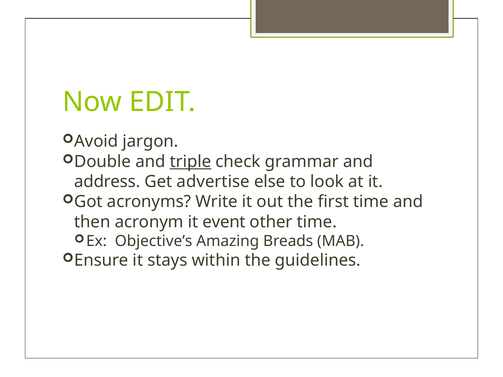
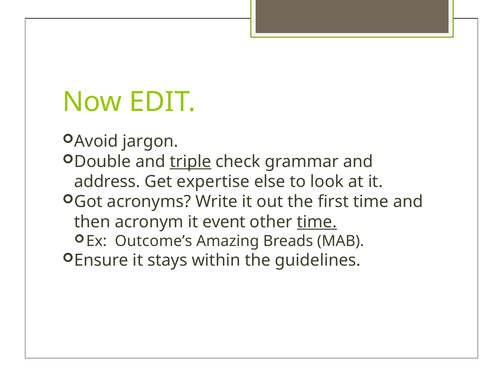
advertise: advertise -> expertise
time at (317, 222) underline: none -> present
Objective’s: Objective’s -> Outcome’s
